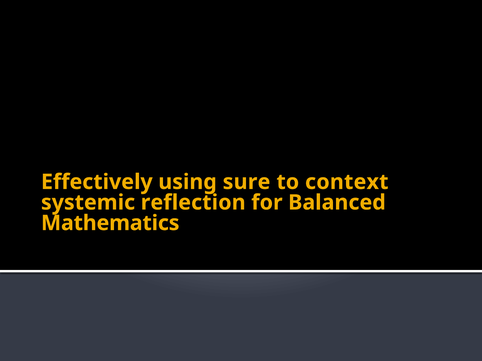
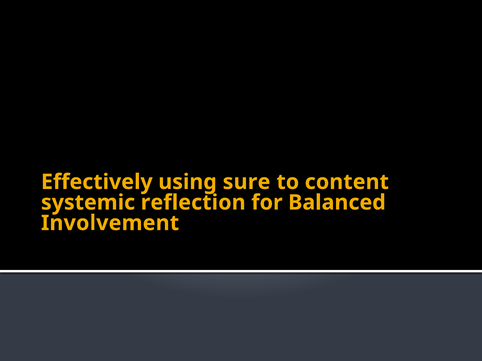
context: context -> content
Mathematics: Mathematics -> Involvement
